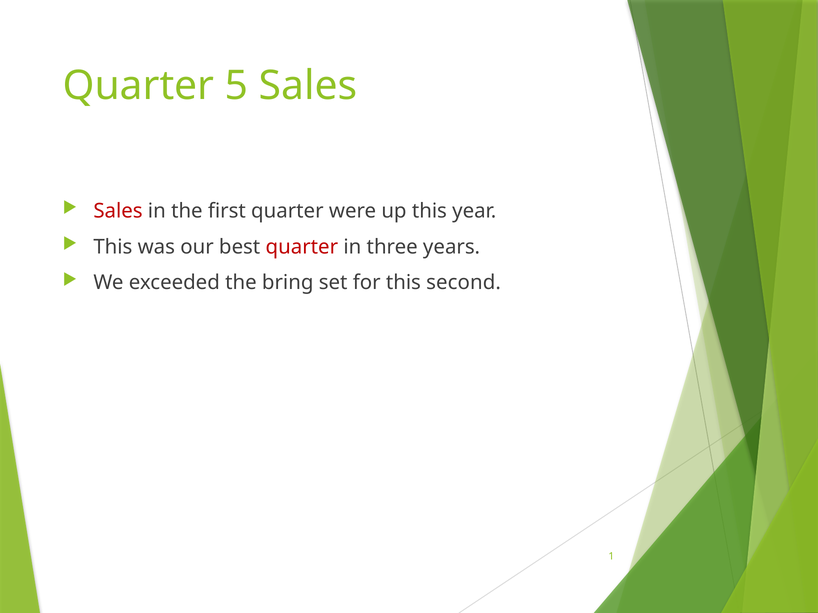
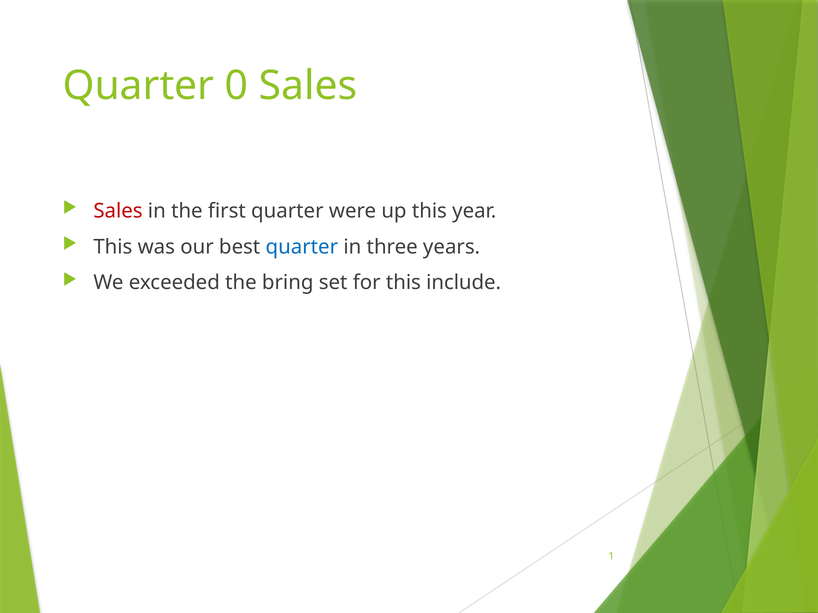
5: 5 -> 0
quarter at (302, 247) colour: red -> blue
second: second -> include
